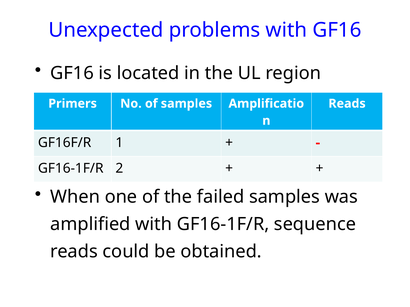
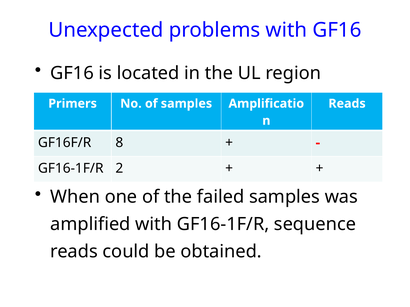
1: 1 -> 8
